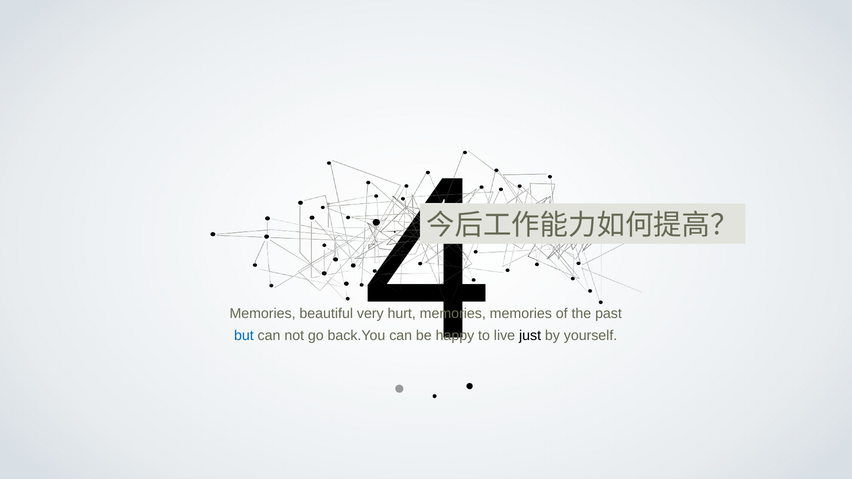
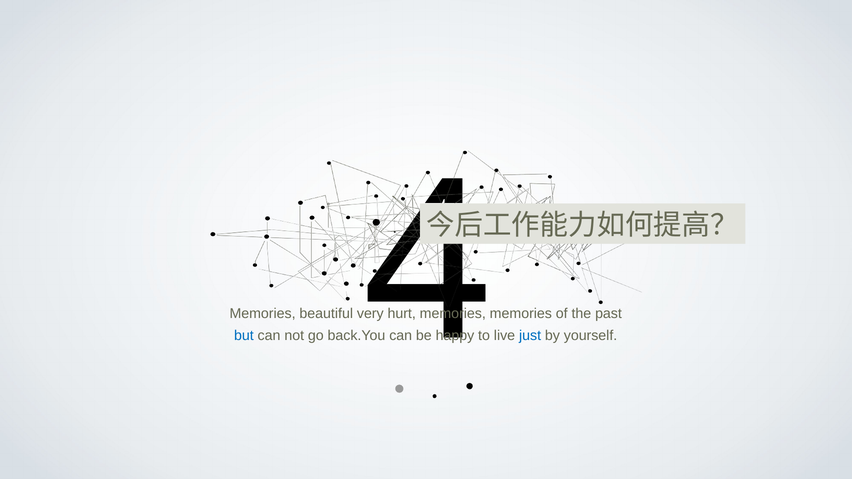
just colour: black -> blue
